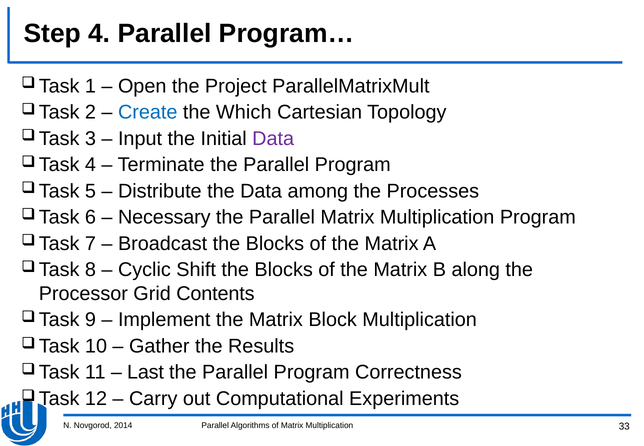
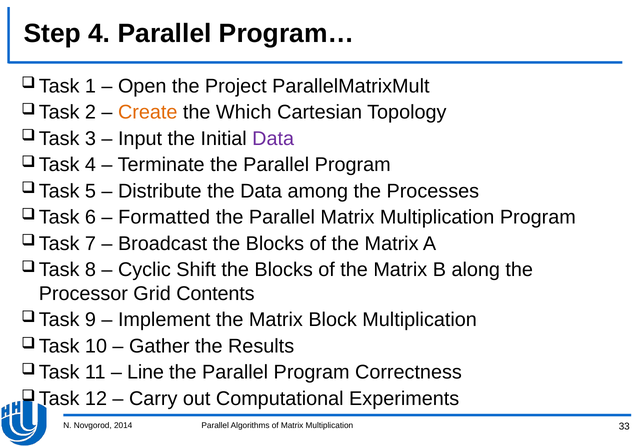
Create colour: blue -> orange
Necessary: Necessary -> Formatted
Last: Last -> Line
